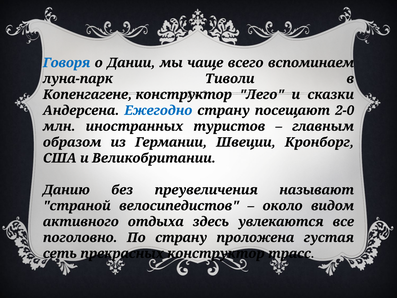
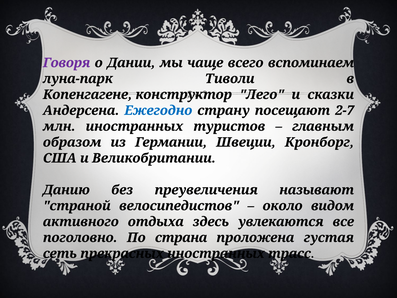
Говоря colour: blue -> purple
2-0: 2-0 -> 2-7
По страну: страну -> страна
прекрасных конструктор: конструктор -> иностранных
